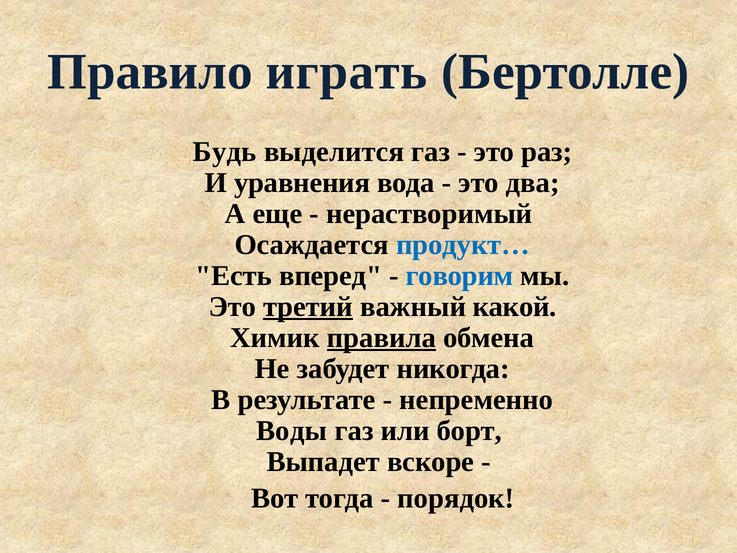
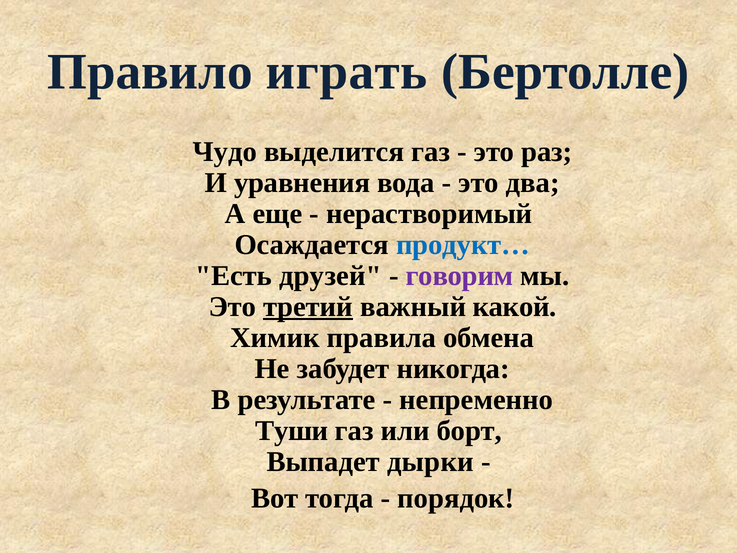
Будь: Будь -> Чудо
вперед: вперед -> друзей
говорим colour: blue -> purple
правила underline: present -> none
Воды: Воды -> Туши
вскоре: вскоре -> дырки
